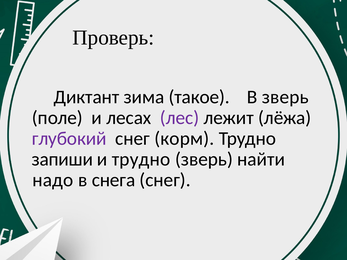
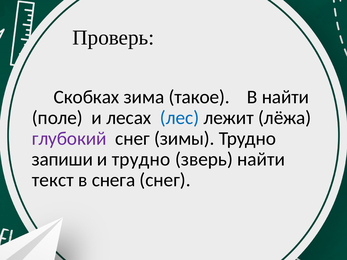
Диктант: Диктант -> Скобках
В зверь: зверь -> найти
лес colour: purple -> blue
корм: корм -> зимы
надо: надо -> текст
